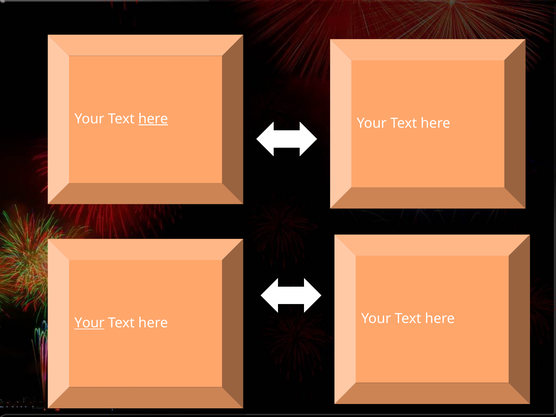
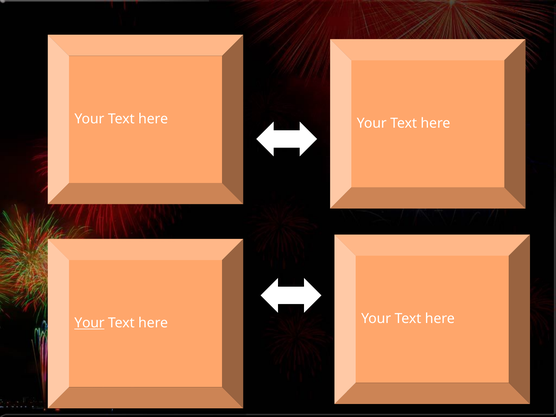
here at (153, 119) underline: present -> none
